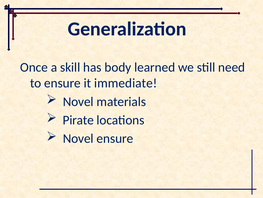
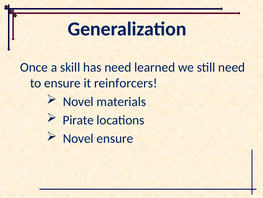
has body: body -> need
immediate: immediate -> reinforcers
